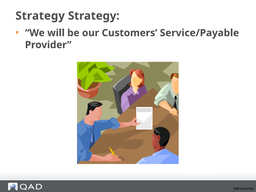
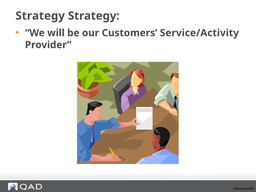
Service/Payable: Service/Payable -> Service/Activity
